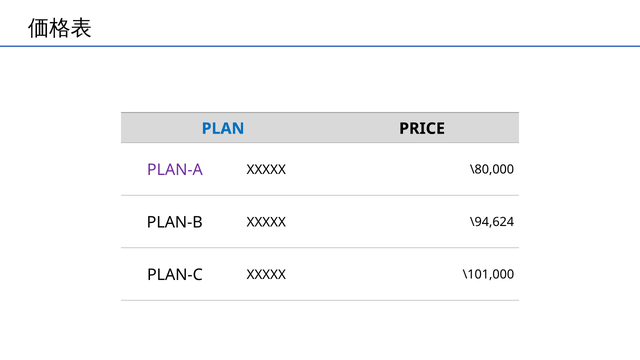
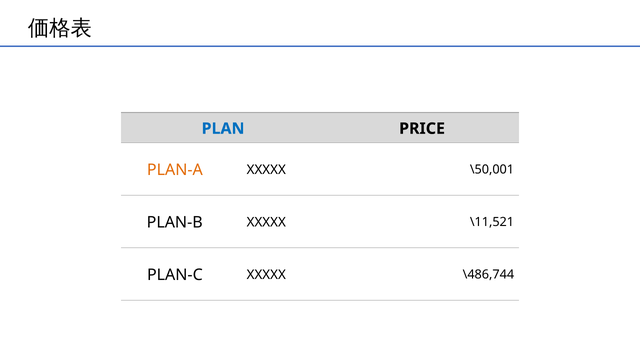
PLAN-A colour: purple -> orange
\80,000: \80,000 -> \50,001
\94,624: \94,624 -> \11,521
\101,000: \101,000 -> \486,744
